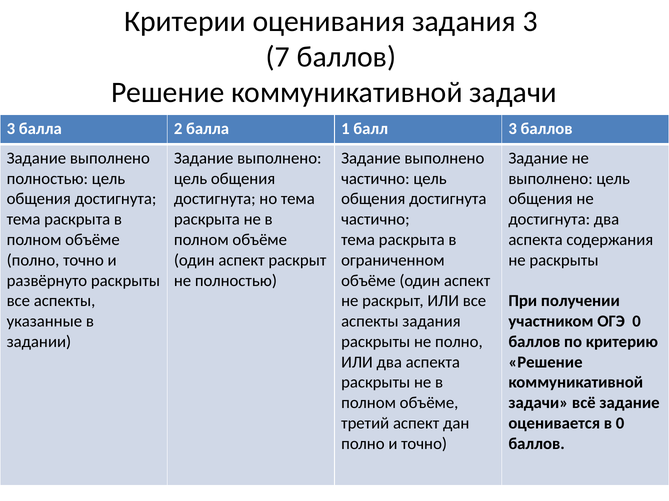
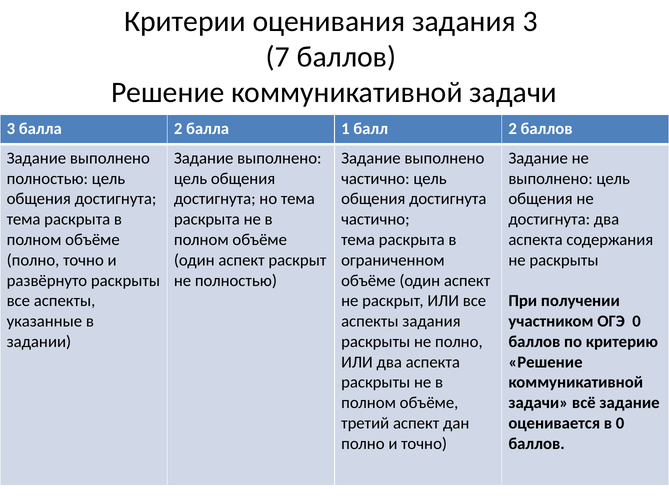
балл 3: 3 -> 2
